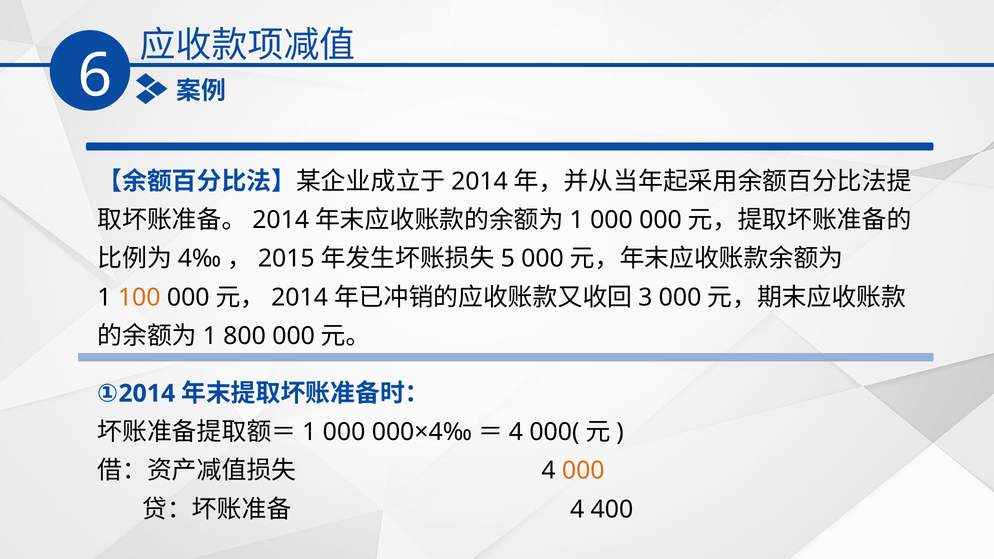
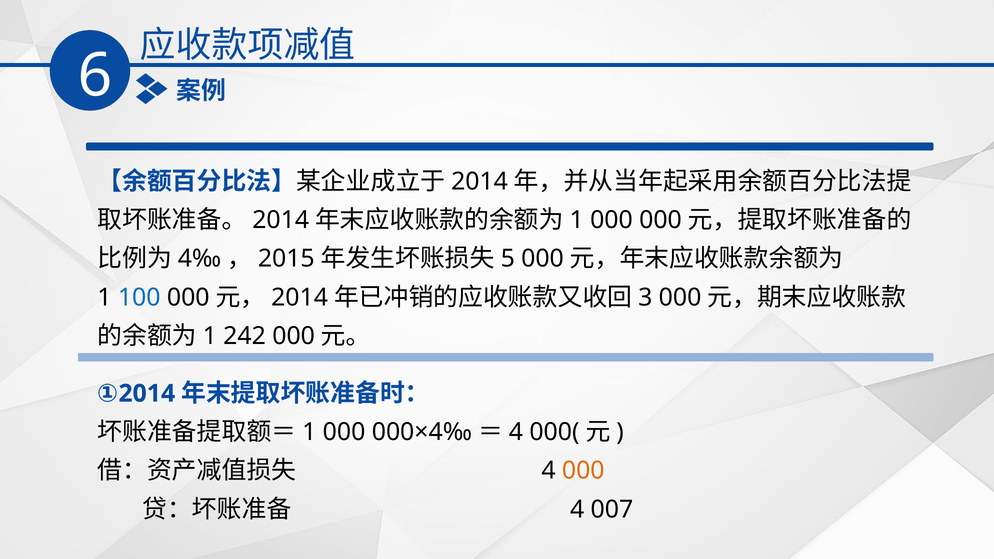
100 colour: orange -> blue
800: 800 -> 242
400: 400 -> 007
